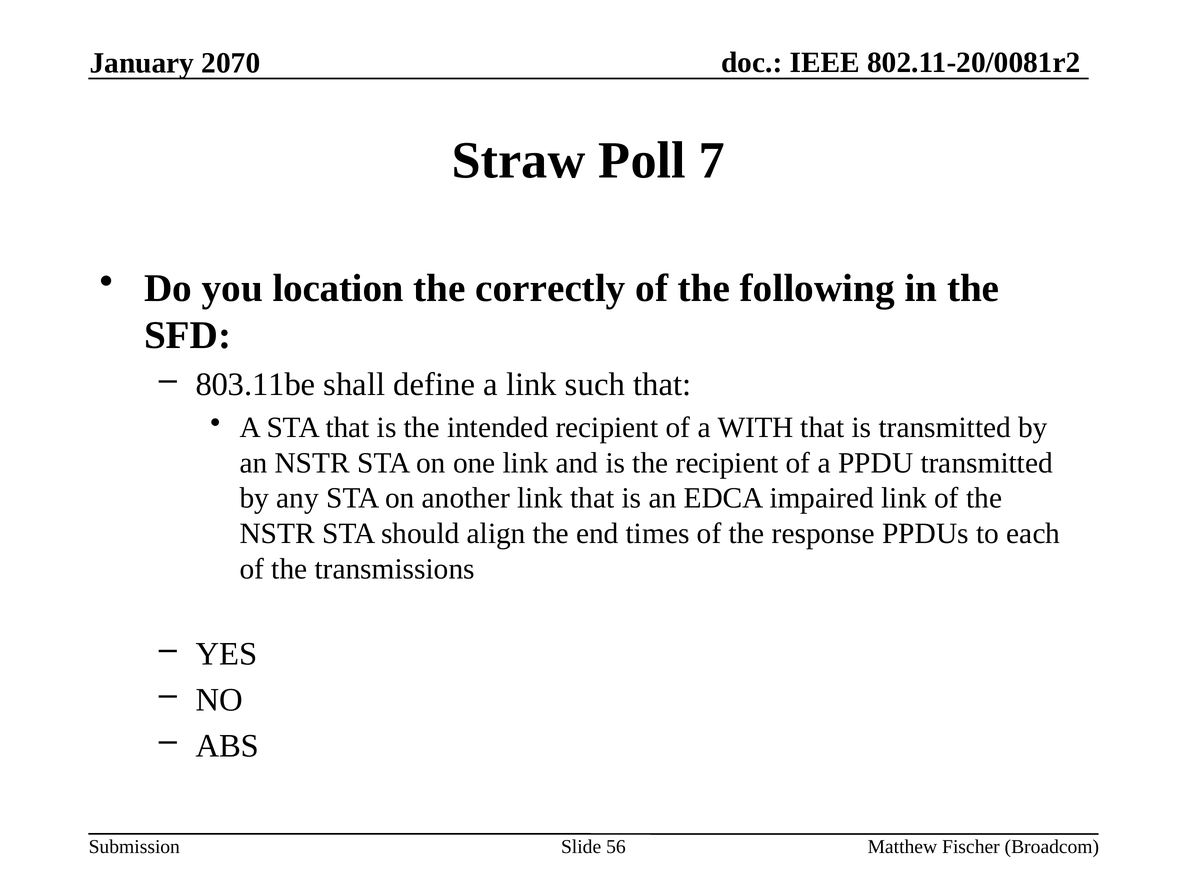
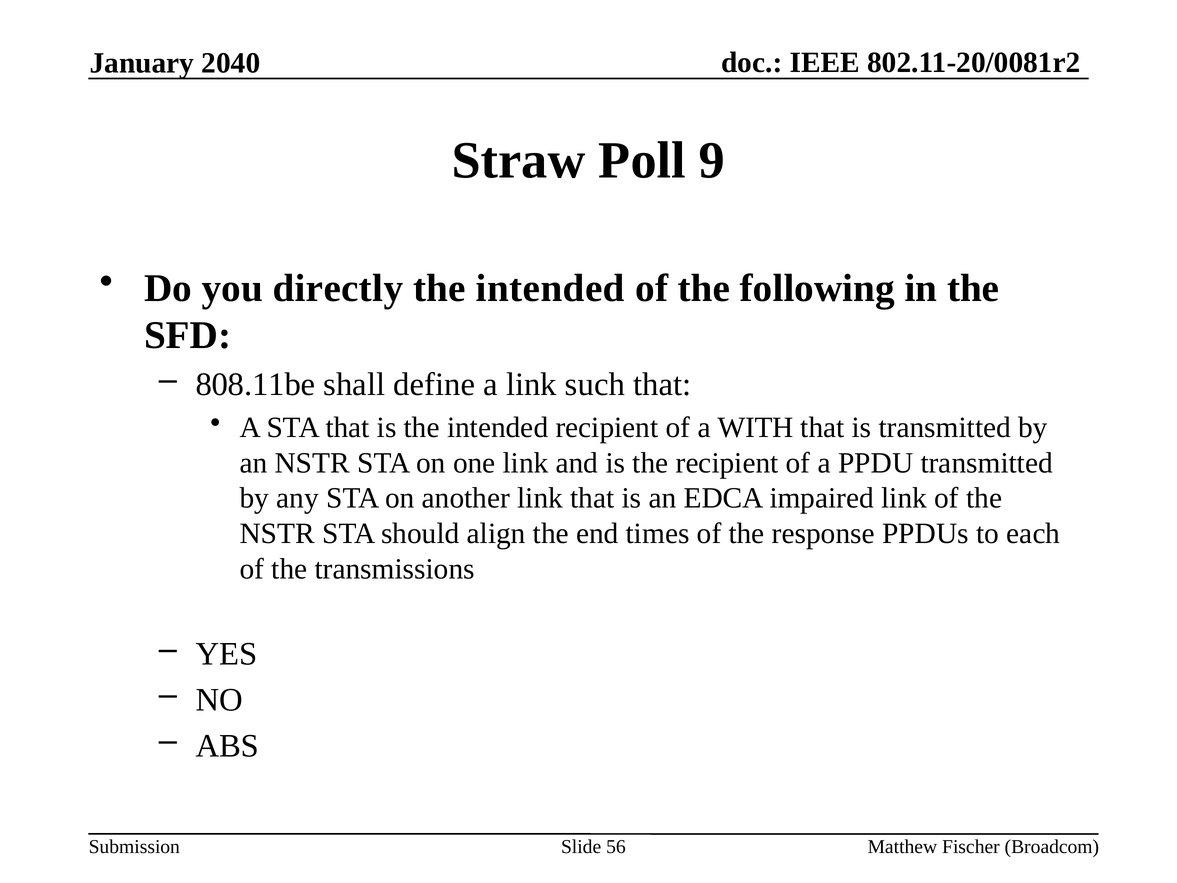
2070: 2070 -> 2040
7: 7 -> 9
location: location -> directly
correctly at (550, 288): correctly -> intended
803.11be: 803.11be -> 808.11be
